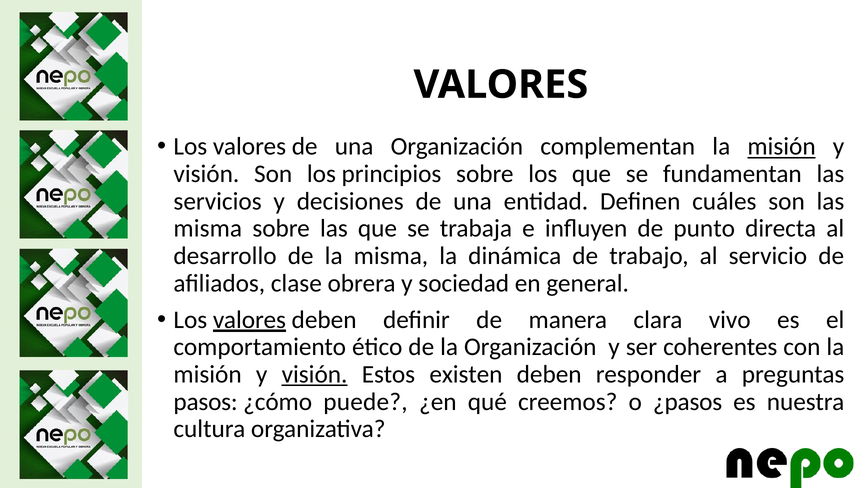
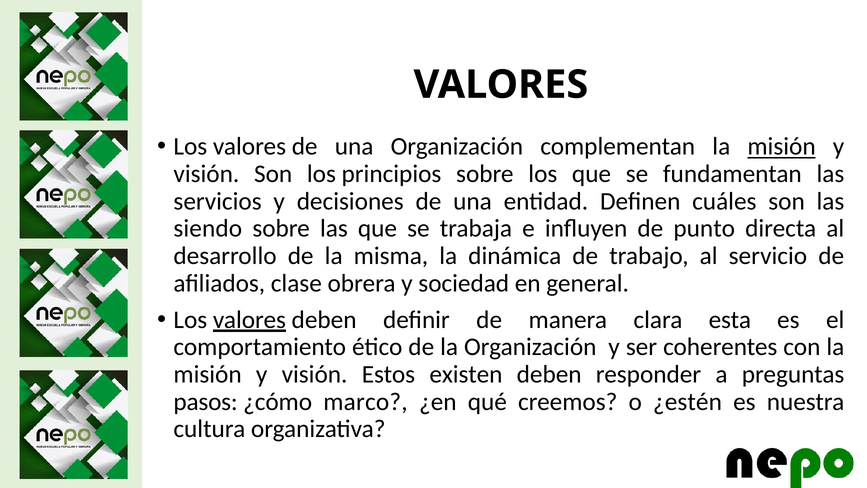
misma at (208, 228): misma -> siendo
vivo: vivo -> esta
visión at (315, 374) underline: present -> none
puede: puede -> marco
¿pasos: ¿pasos -> ¿estén
